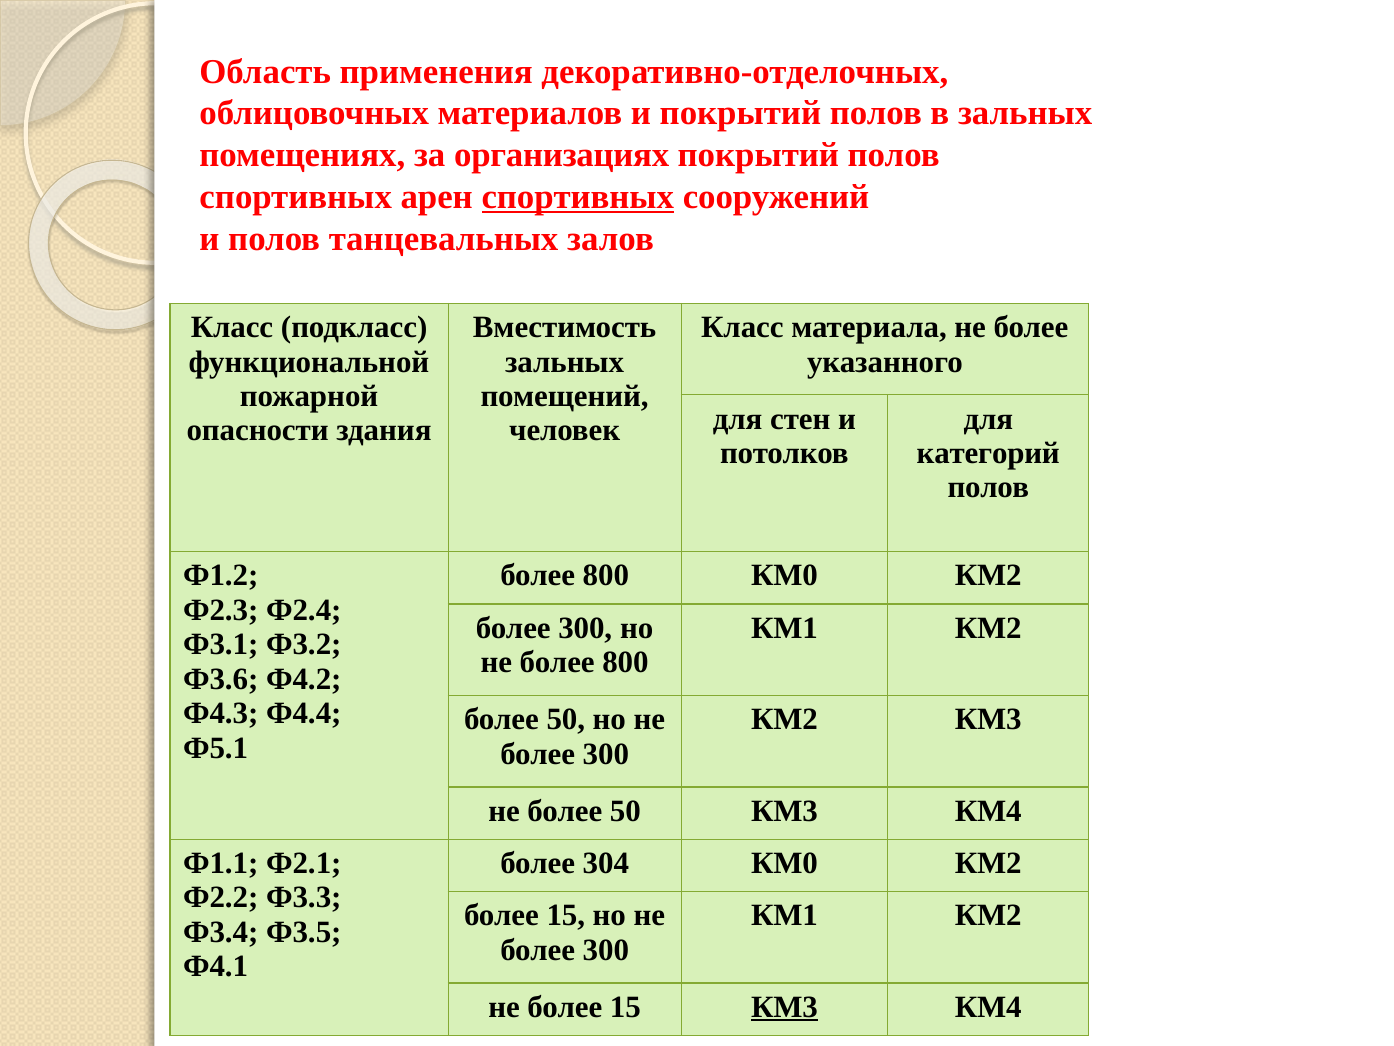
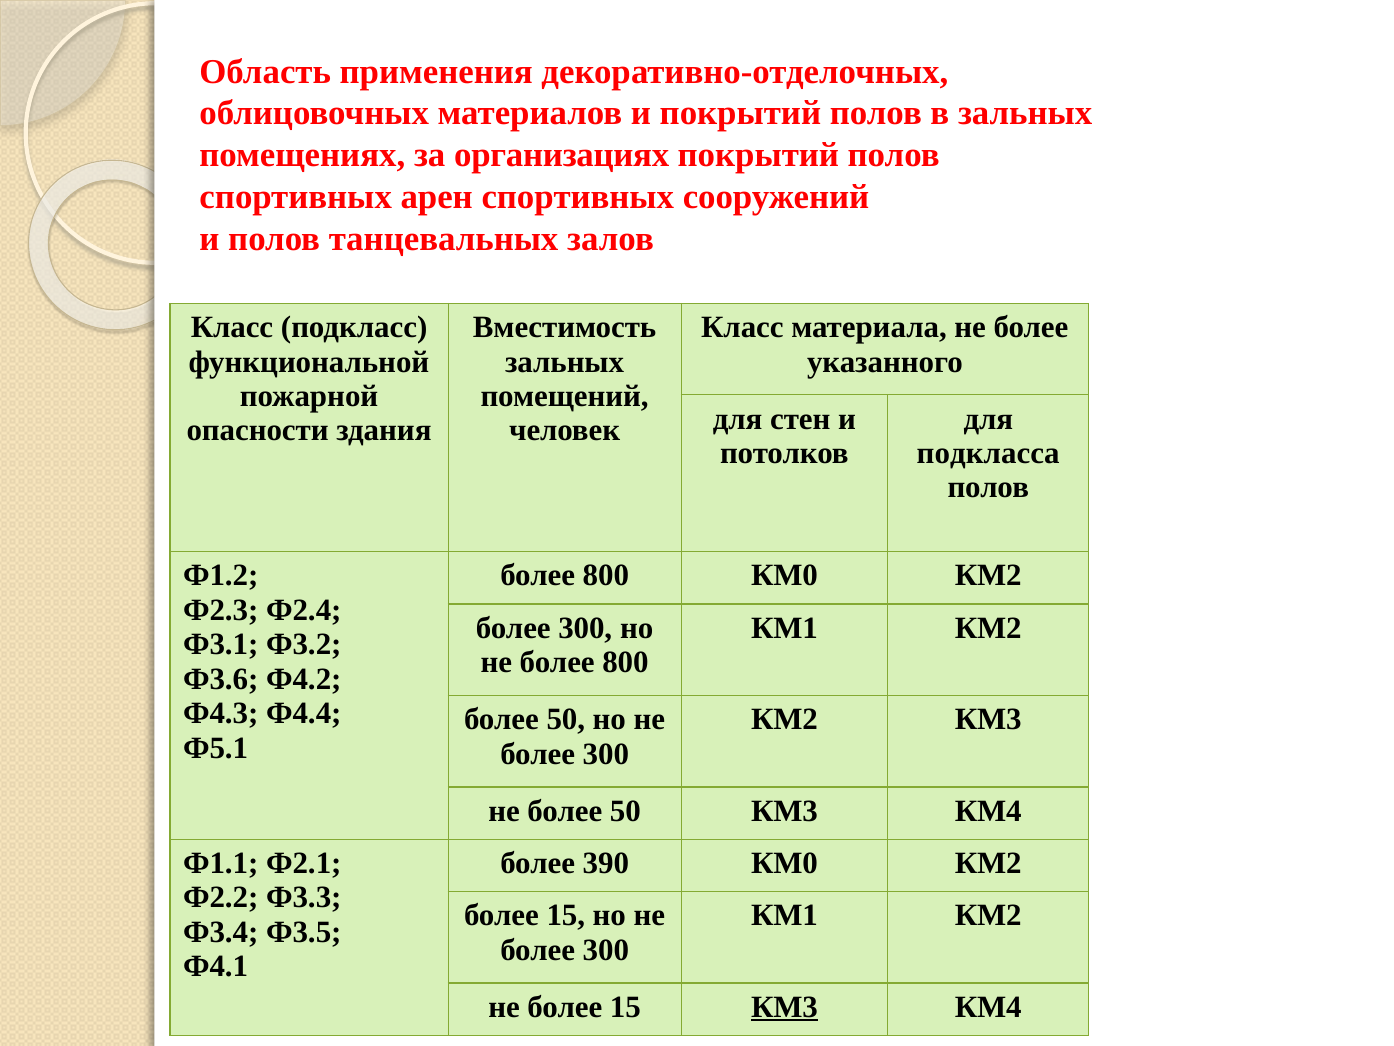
спортивных at (578, 197) underline: present -> none
категорий: категорий -> подкласса
304: 304 -> 390
